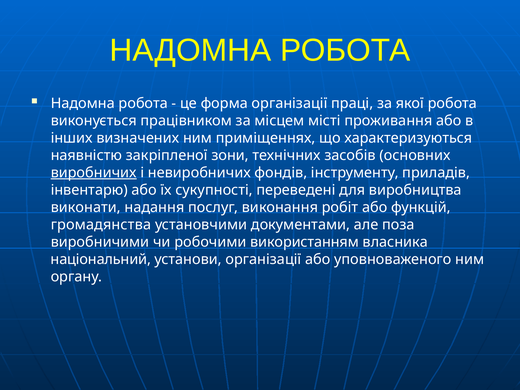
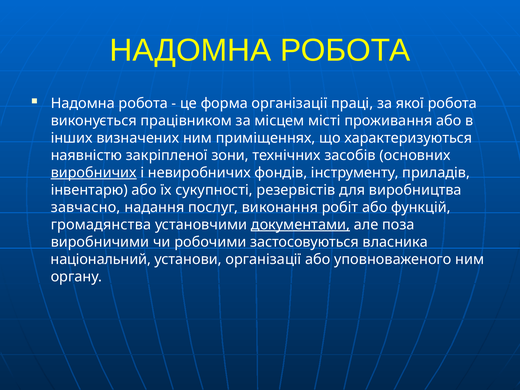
переведені: переведені -> резервістів
виконати: виконати -> завчасно
документами underline: none -> present
використанням: використанням -> застосовуються
